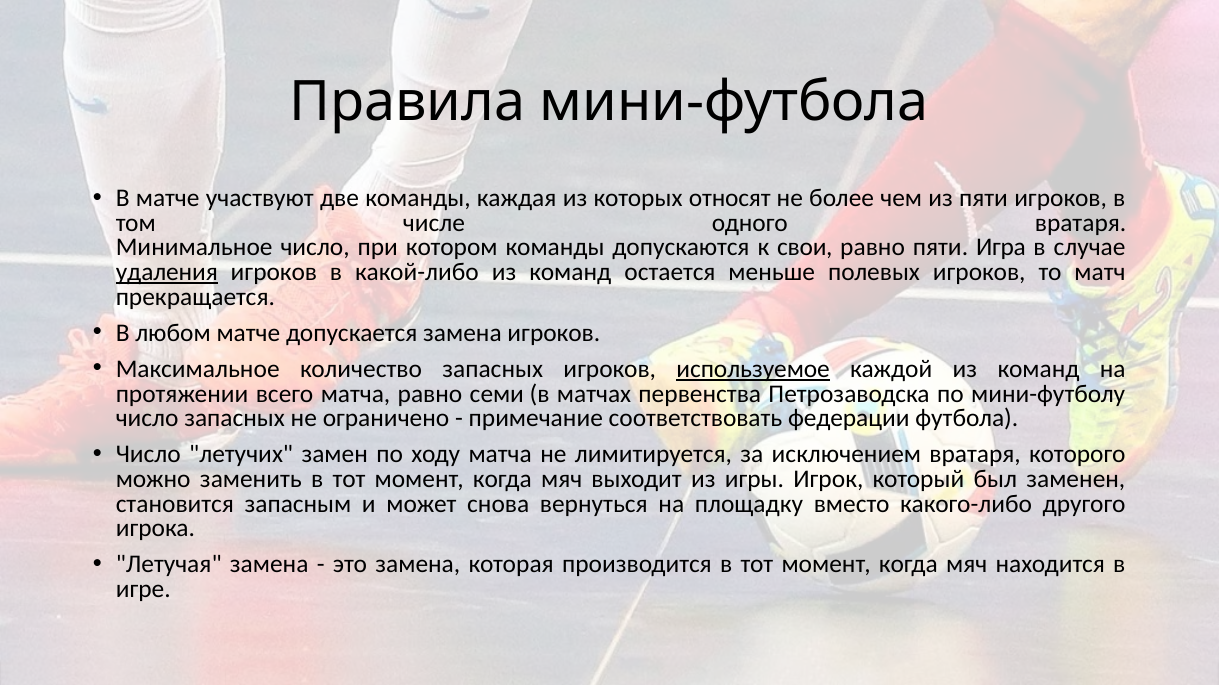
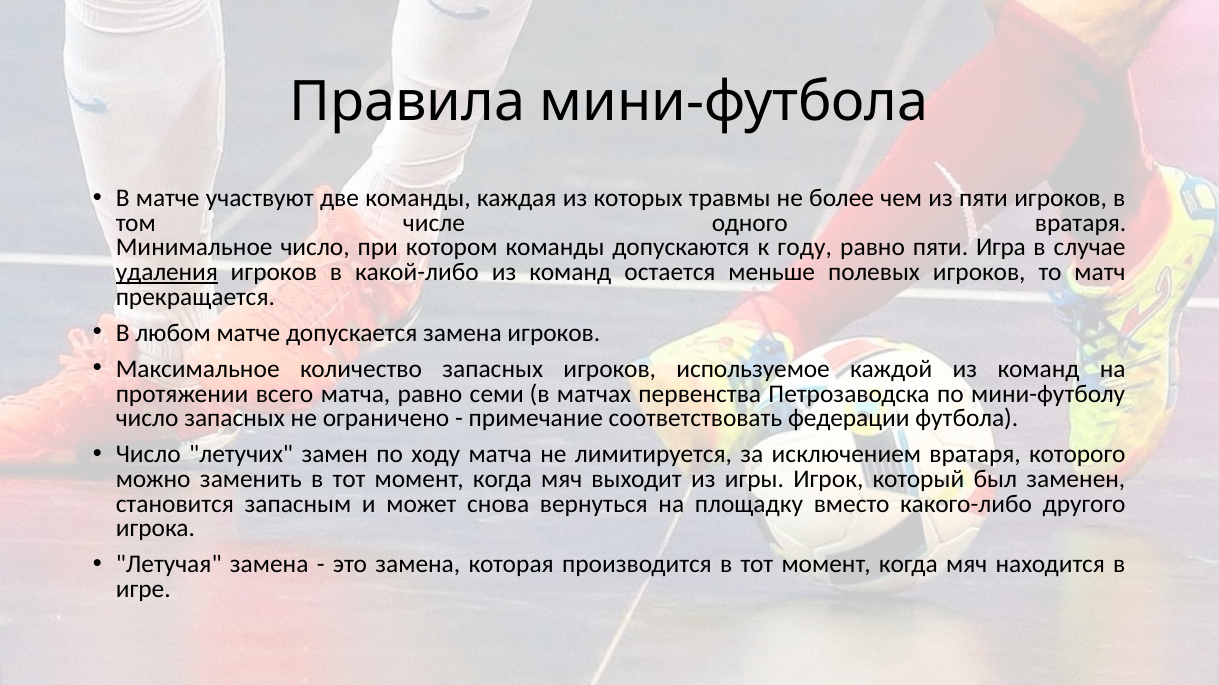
относят: относят -> травмы
свои: свои -> году
используемое underline: present -> none
